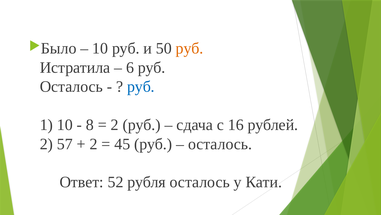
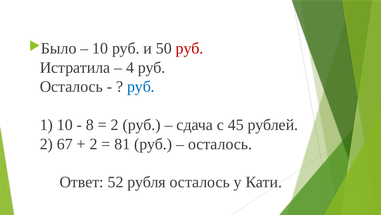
руб at (190, 48) colour: orange -> red
6: 6 -> 4
16: 16 -> 45
57: 57 -> 67
45: 45 -> 81
